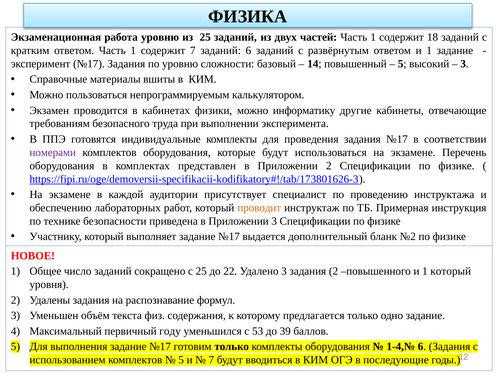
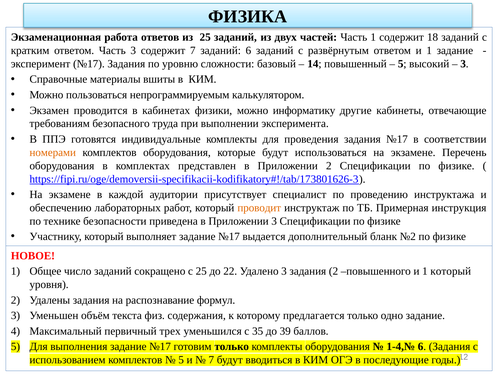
работа уровню: уровню -> ответов
ответом Часть 1: 1 -> 3
номерами colour: purple -> orange
году: году -> трех
53: 53 -> 35
